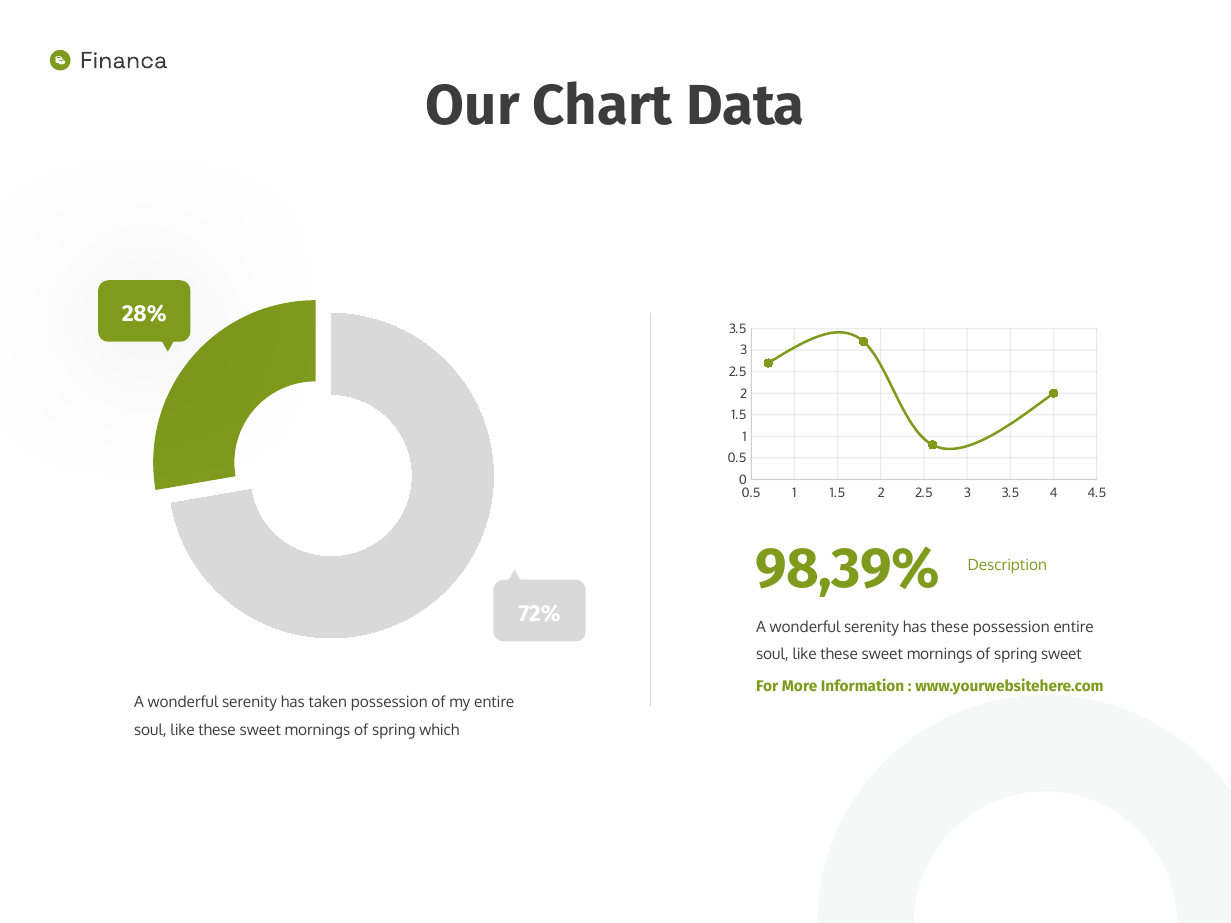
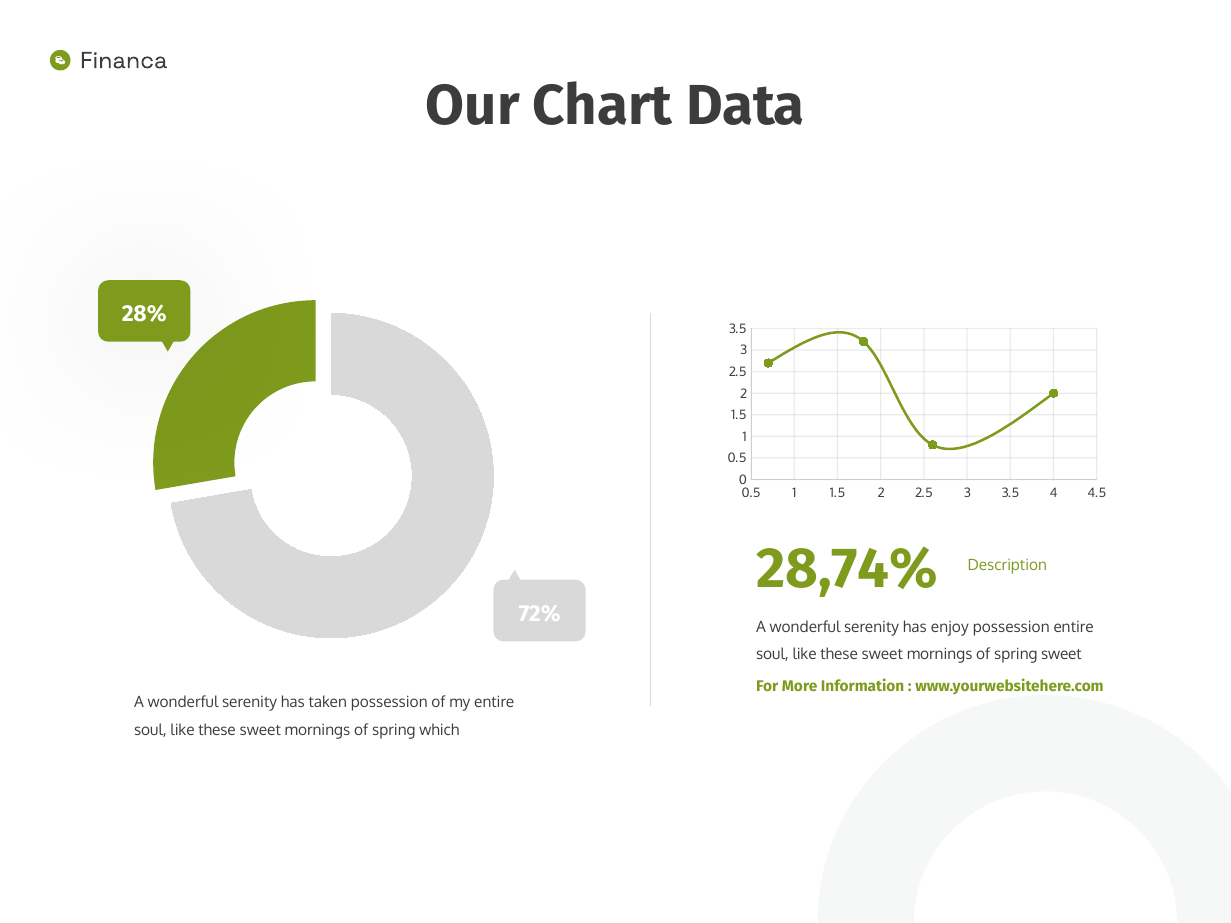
98,39%: 98,39% -> 28,74%
has these: these -> enjoy
